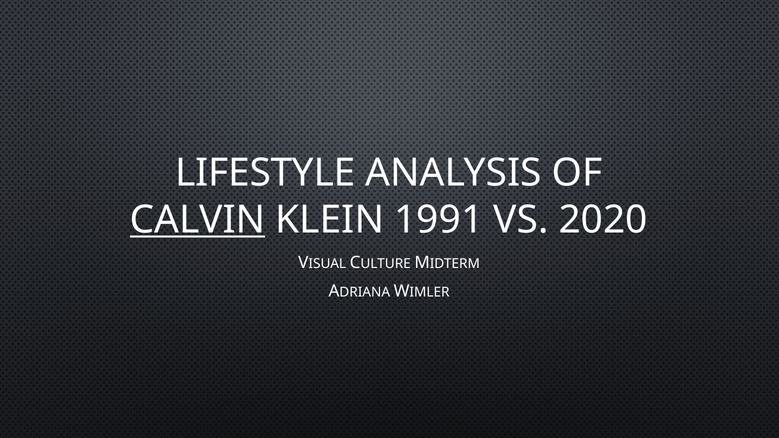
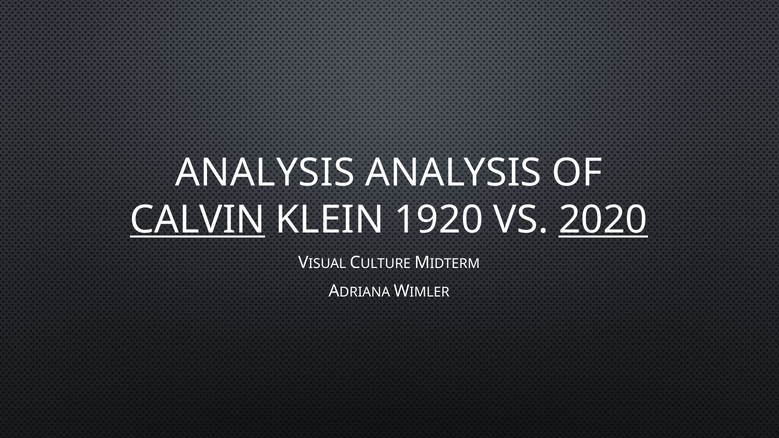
LIFESTYLE at (265, 173): LIFESTYLE -> ANALYSIS
1991: 1991 -> 1920
2020 underline: none -> present
